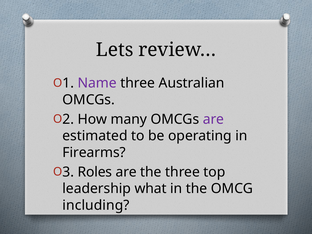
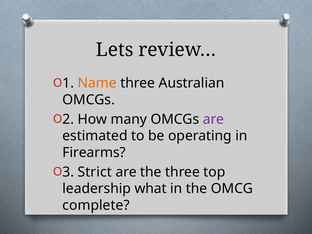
Name colour: purple -> orange
Roles: Roles -> Strict
including: including -> complete
